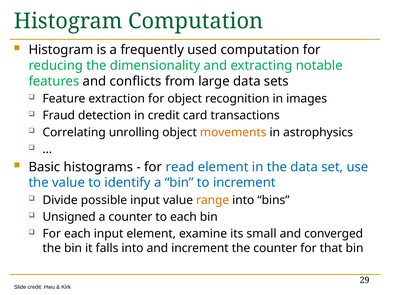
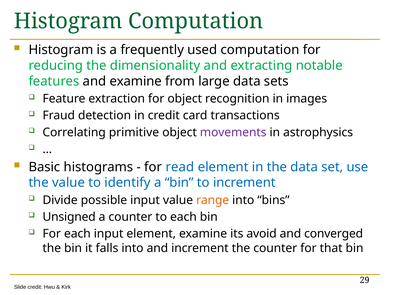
and conflicts: conflicts -> examine
unrolling: unrolling -> primitive
movements colour: orange -> purple
small: small -> avoid
